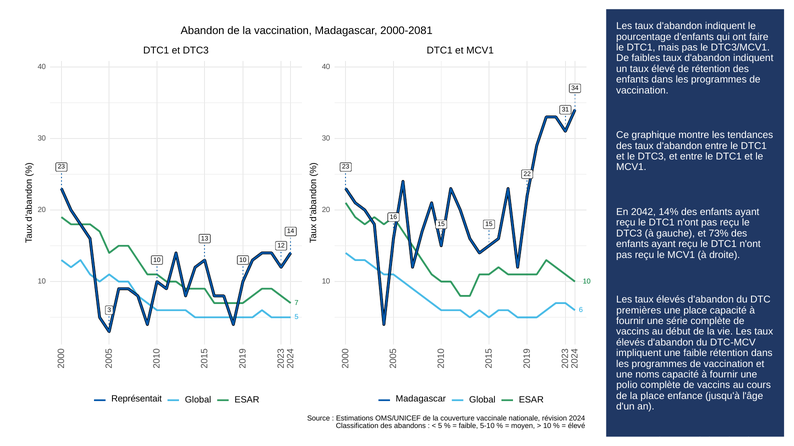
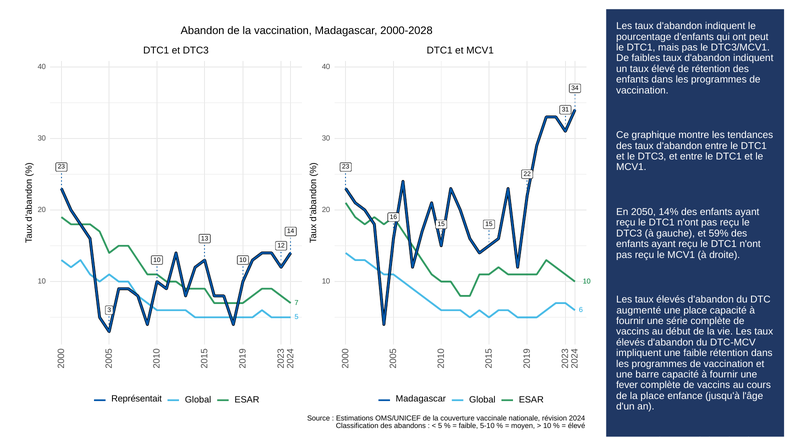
2000-2081: 2000-2081 -> 2000-2028
faire: faire -> peut
2042: 2042 -> 2050
73%: 73% -> 59%
premières: premières -> augmenté
noms: noms -> barre
polio: polio -> fever
